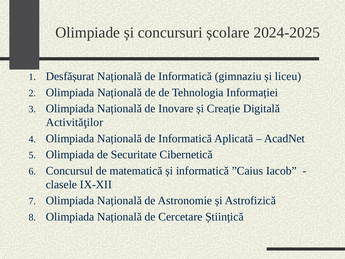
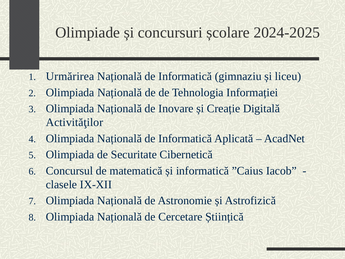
Desfășurat: Desfășurat -> Urmărirea
